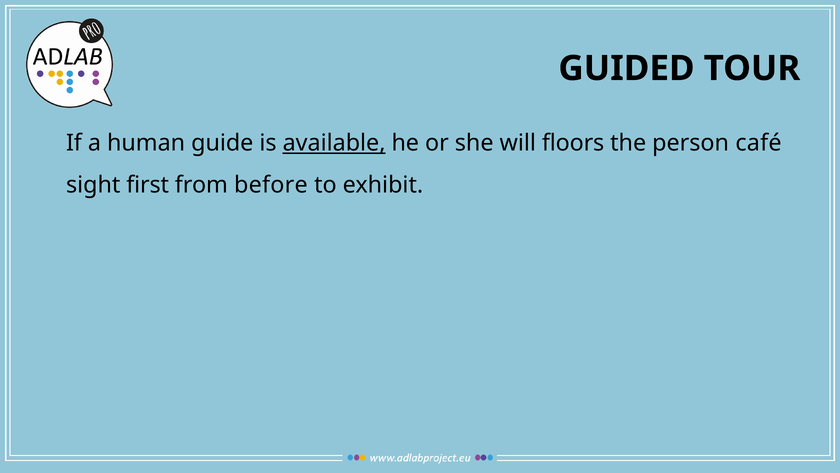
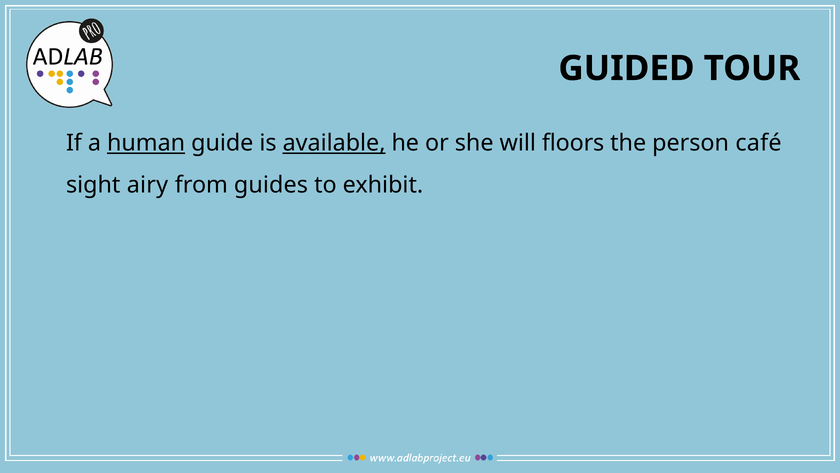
human underline: none -> present
first: first -> airy
before: before -> guides
